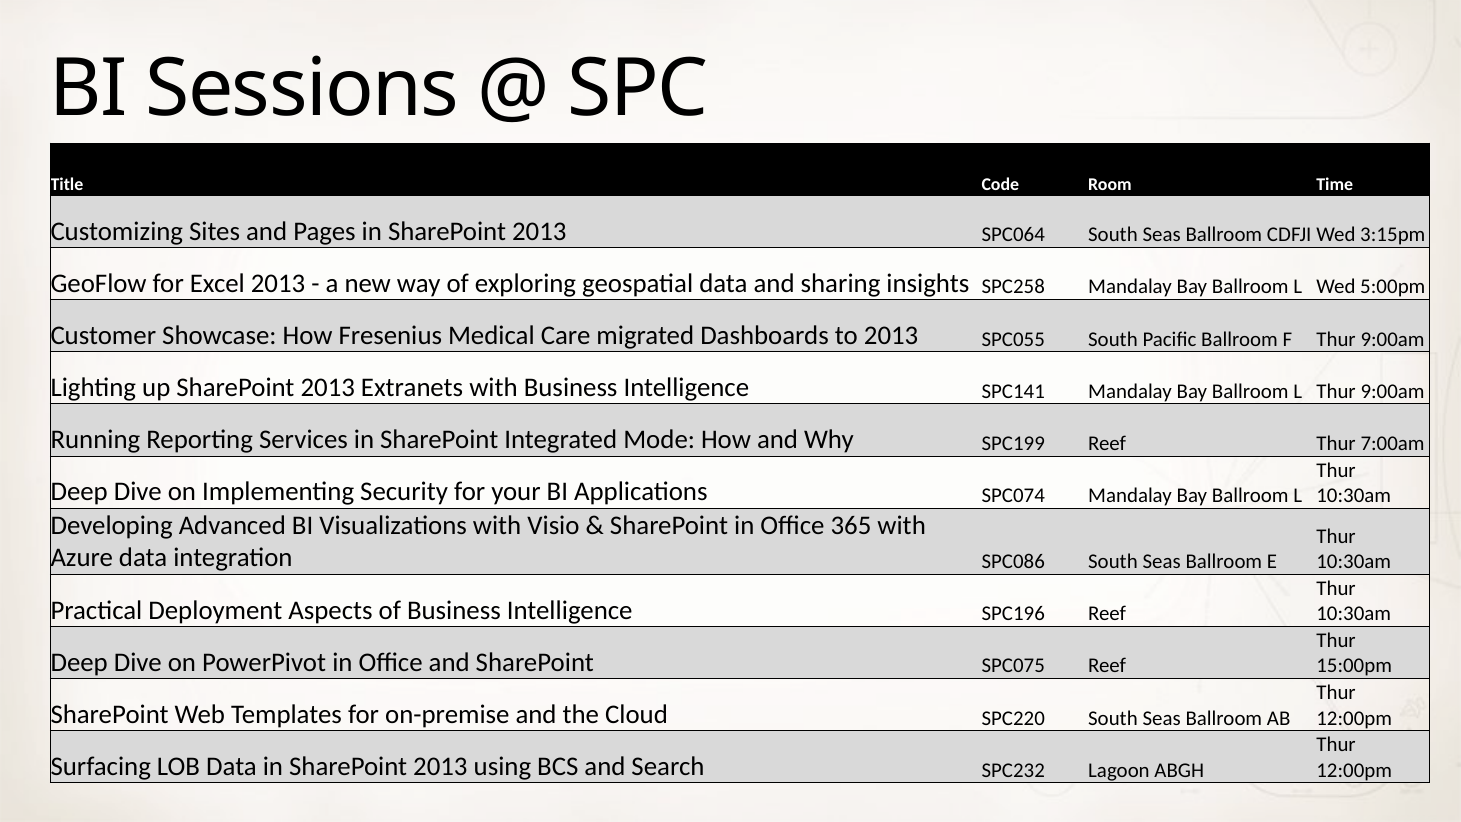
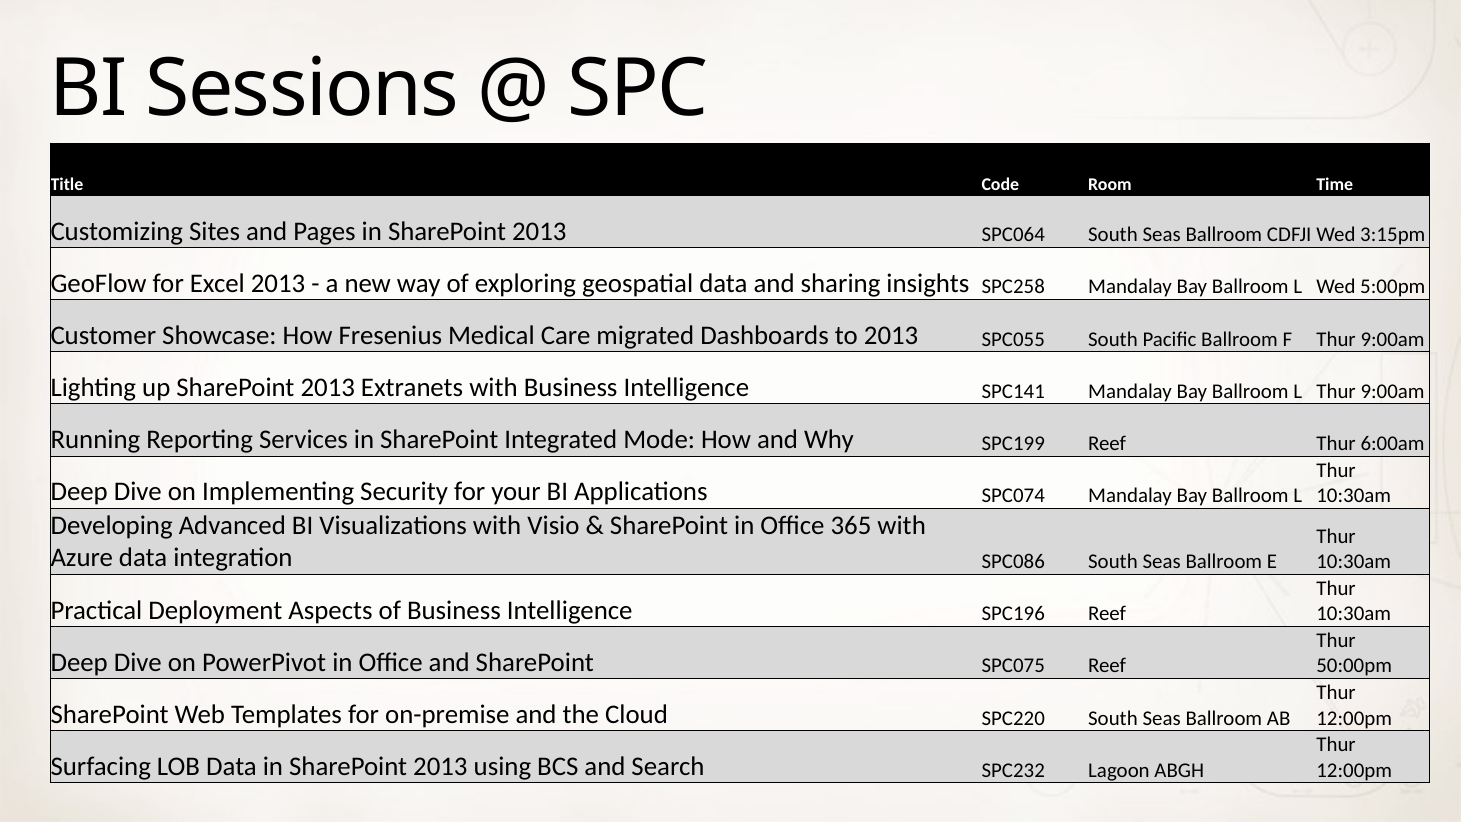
7:00am: 7:00am -> 6:00am
15:00pm: 15:00pm -> 50:00pm
